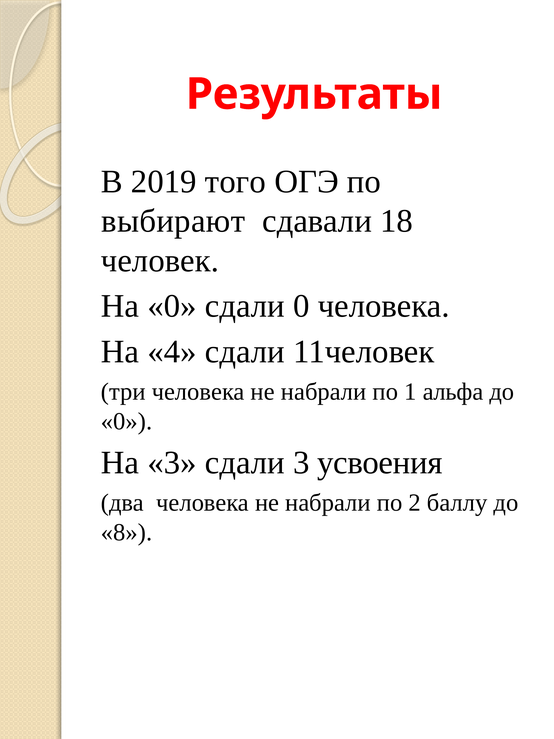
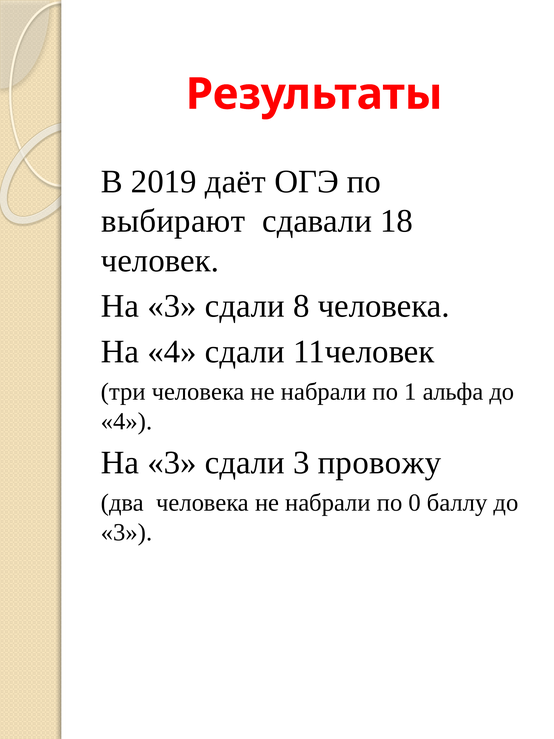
того: того -> даёт
0 at (172, 306): 0 -> 3
сдали 0: 0 -> 8
0 at (127, 421): 0 -> 4
усвоения: усвоения -> провожу
2: 2 -> 0
8 at (127, 532): 8 -> 3
